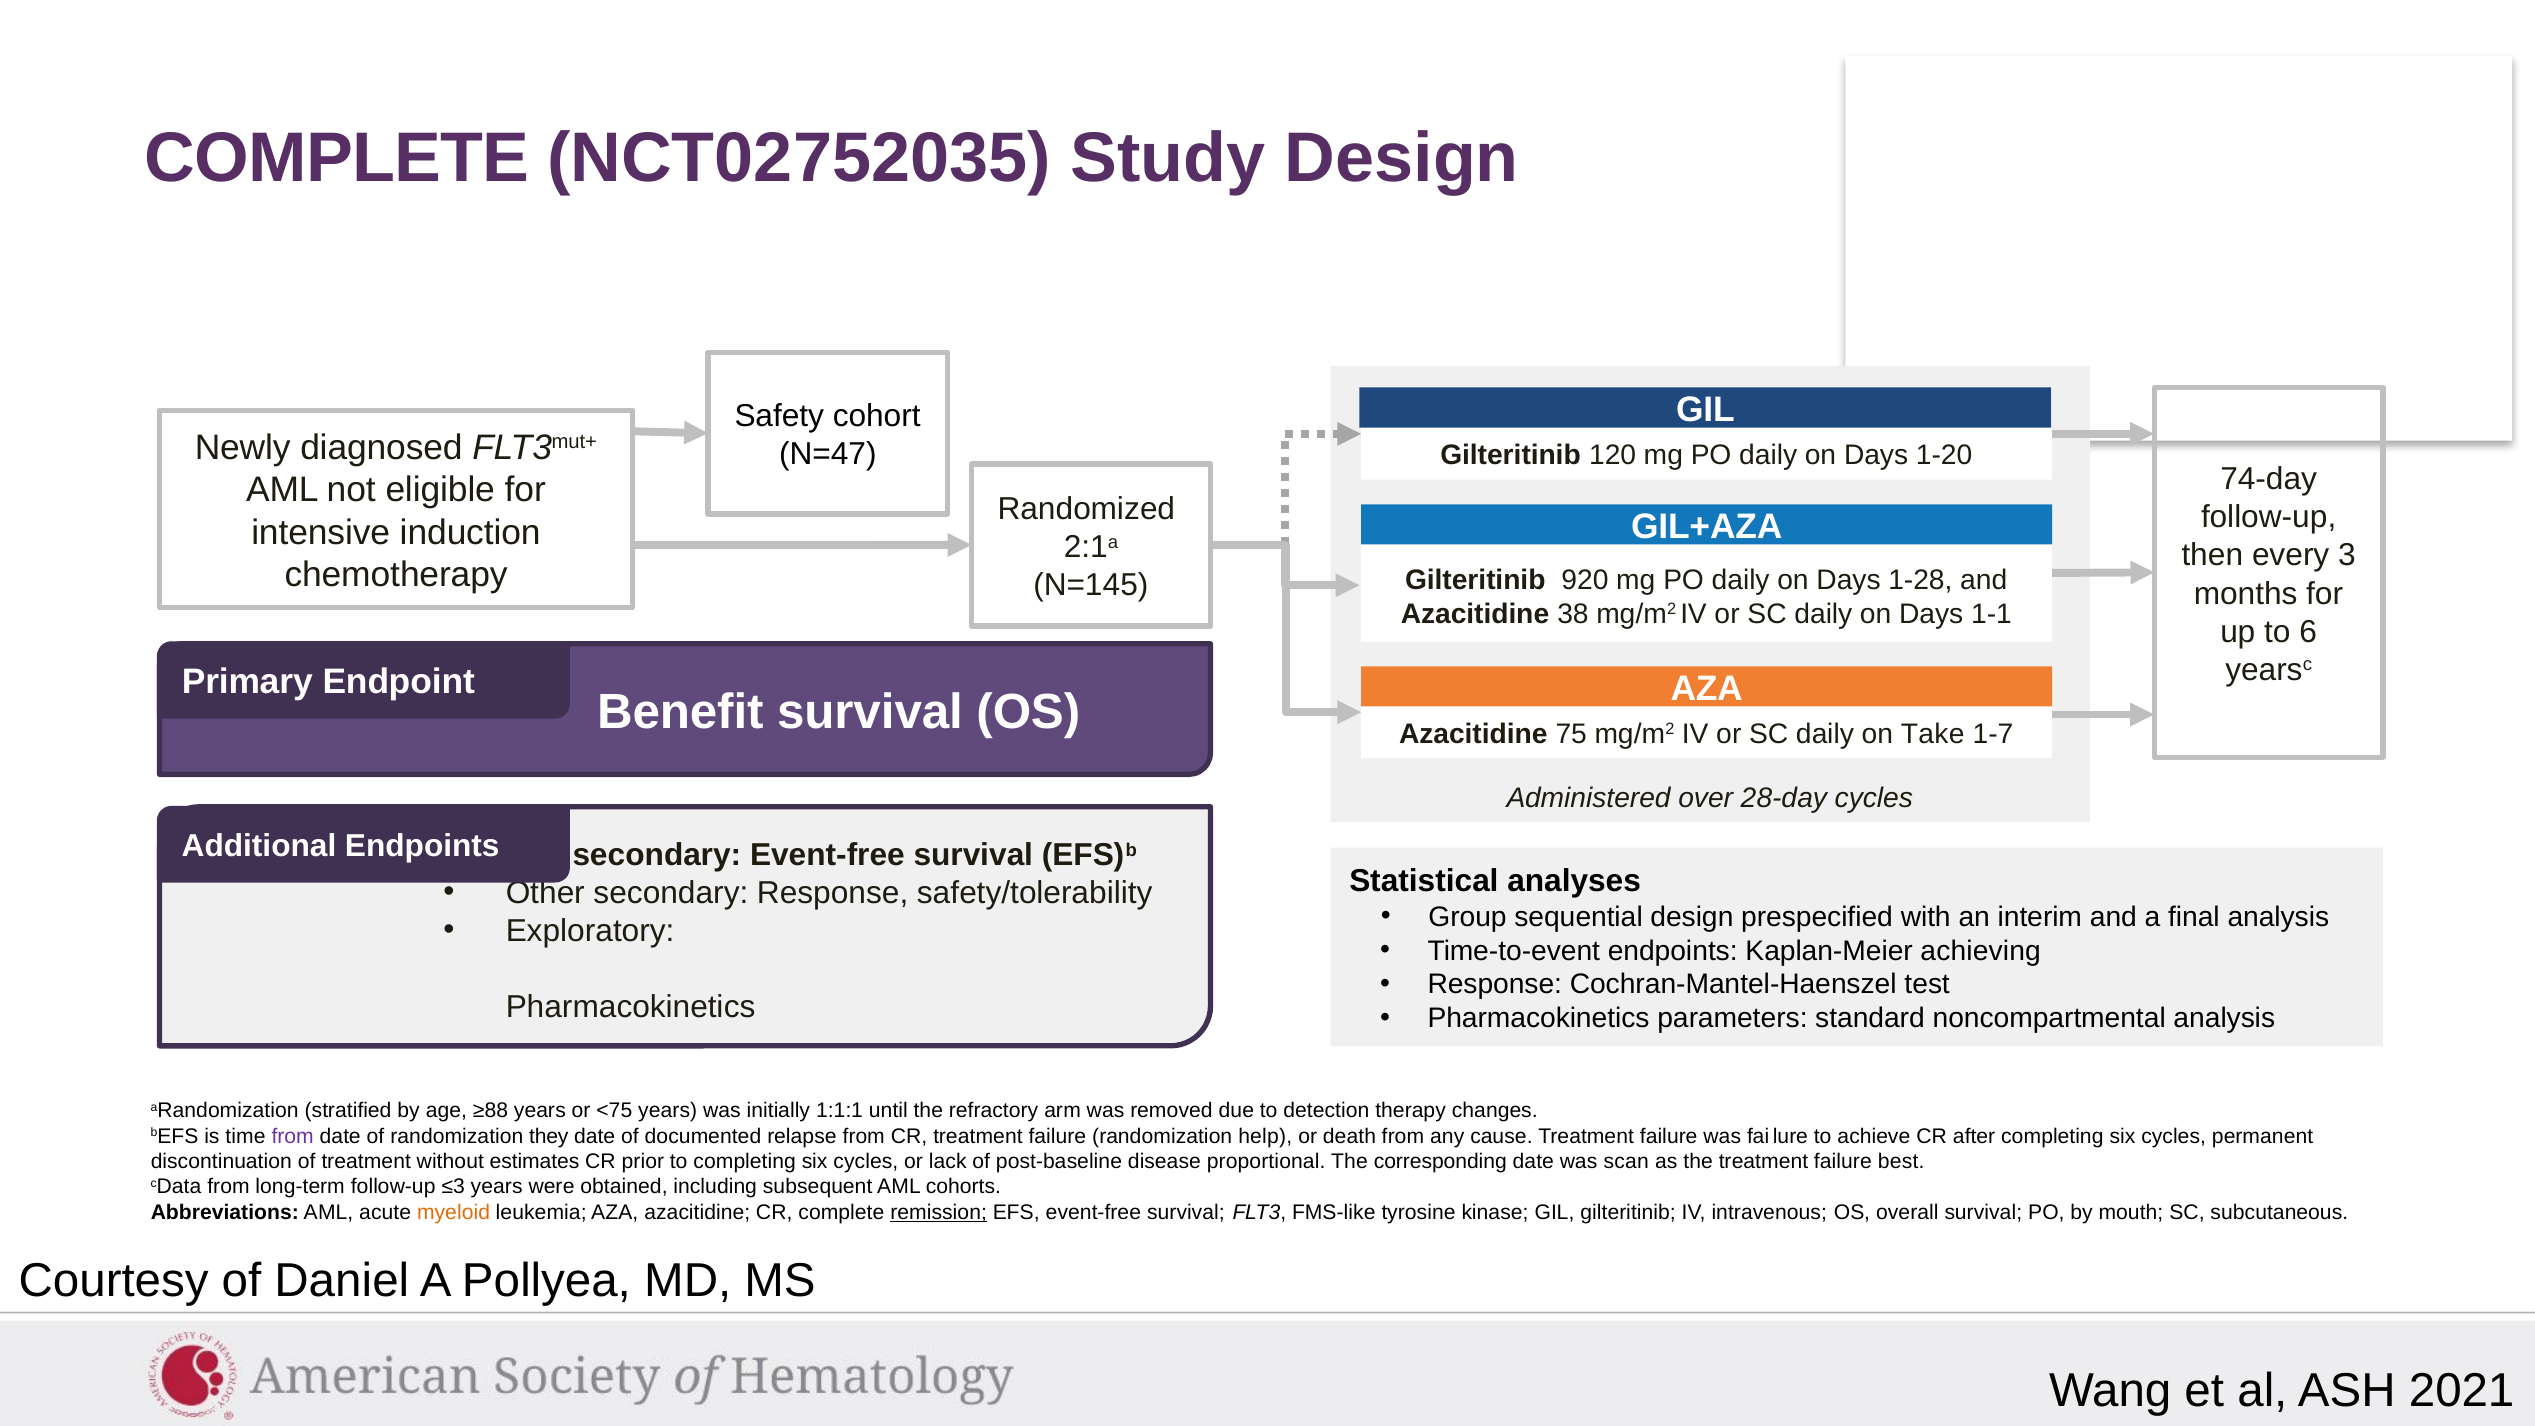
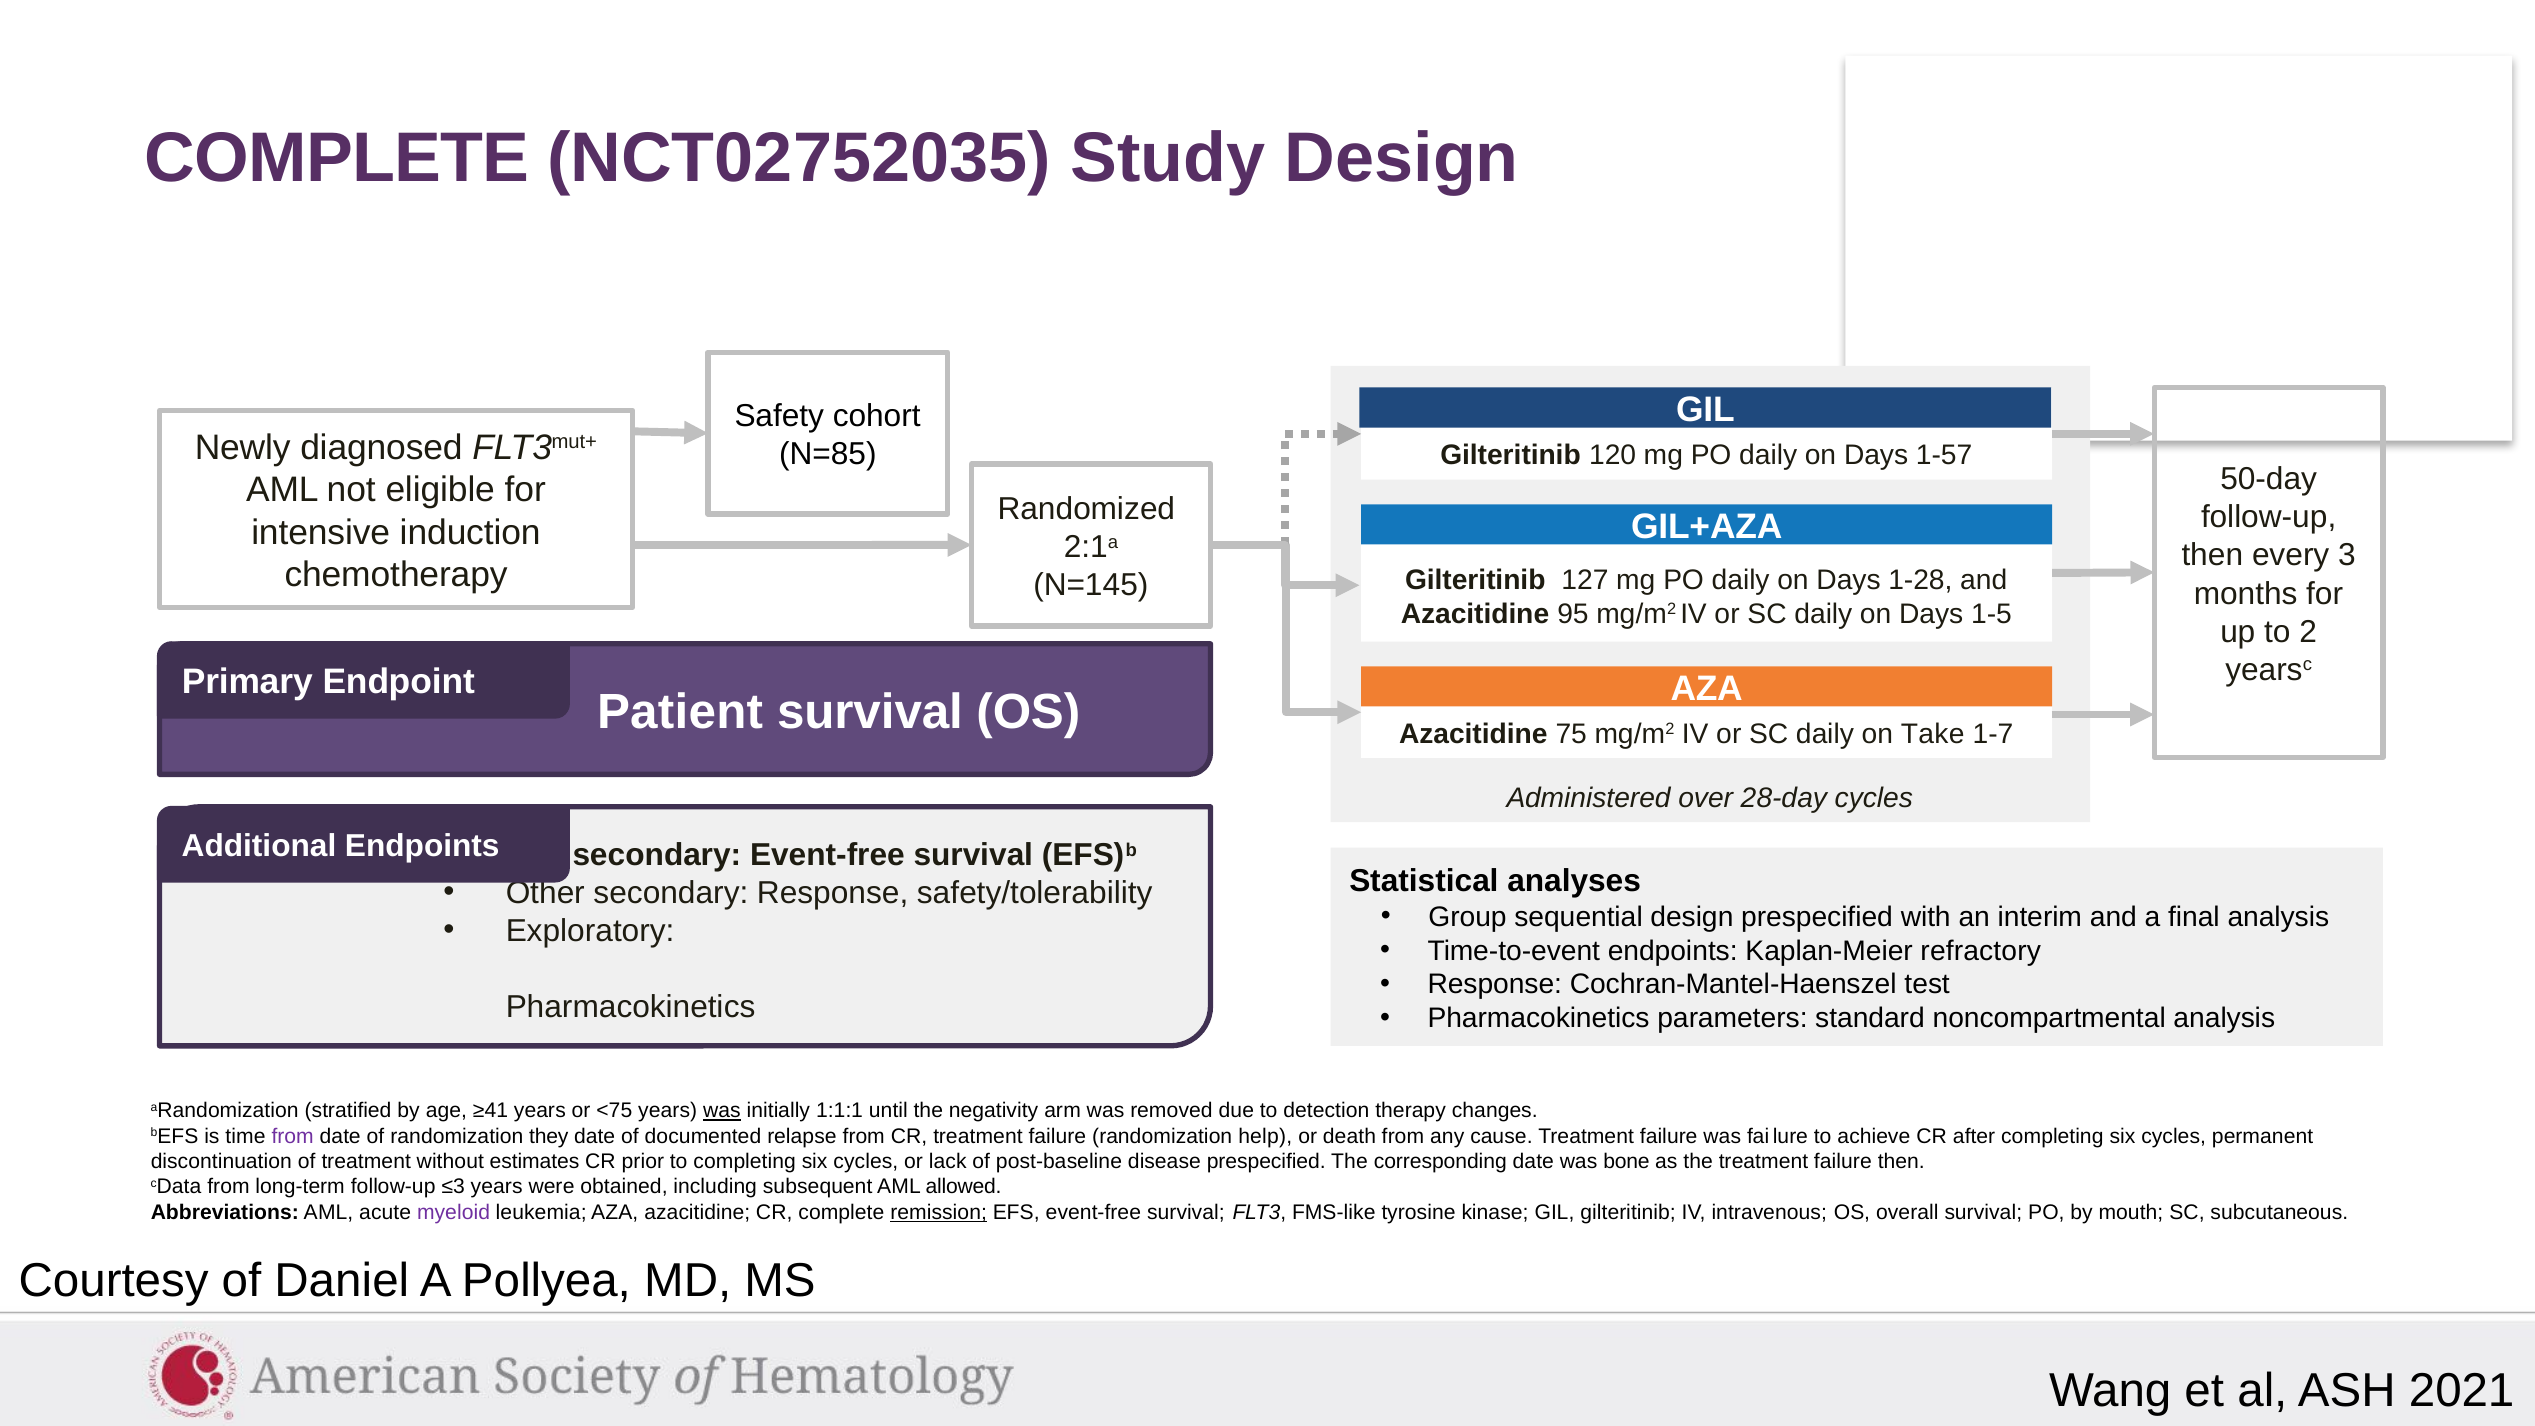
N=47: N=47 -> N=85
1-20: 1-20 -> 1-57
74-day: 74-day -> 50-day
920: 920 -> 127
38: 38 -> 95
1-1: 1-1 -> 1-5
6: 6 -> 2
Benefit: Benefit -> Patient
achieving: achieving -> refractory
≥88: ≥88 -> ≥41
was at (722, 1111) underline: none -> present
refractory: refractory -> negativity
disease proportional: proportional -> prespecified
scan: scan -> bone
failure best: best -> then
cohorts: cohorts -> allowed
myeloid colour: orange -> purple
